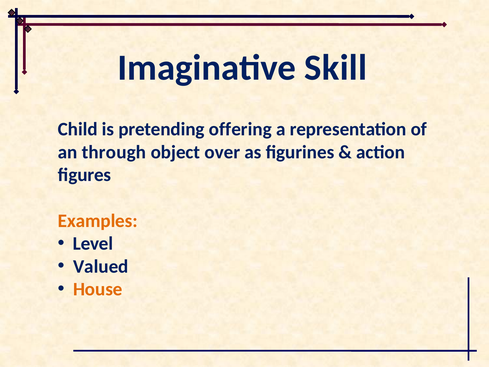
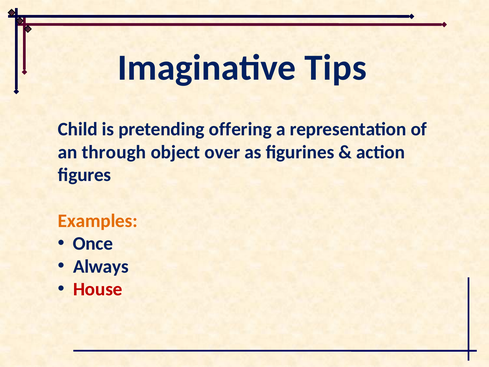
Skill: Skill -> Tips
Level: Level -> Once
Valued: Valued -> Always
House colour: orange -> red
